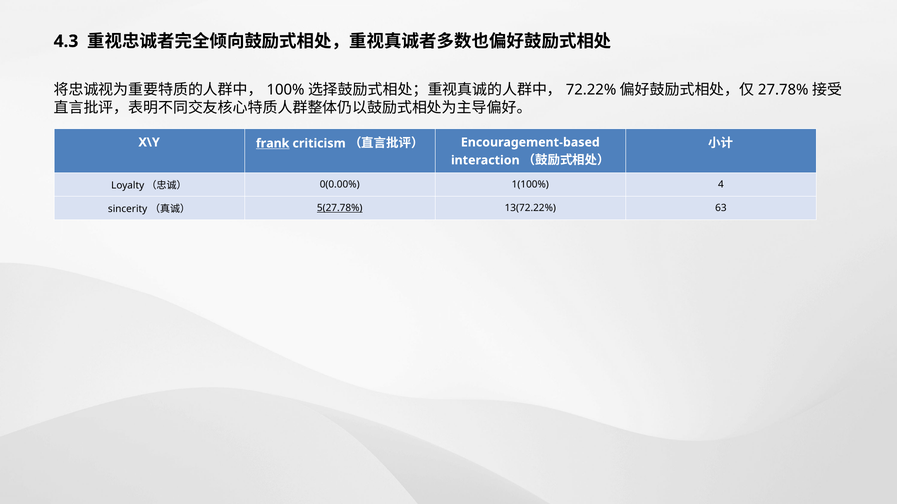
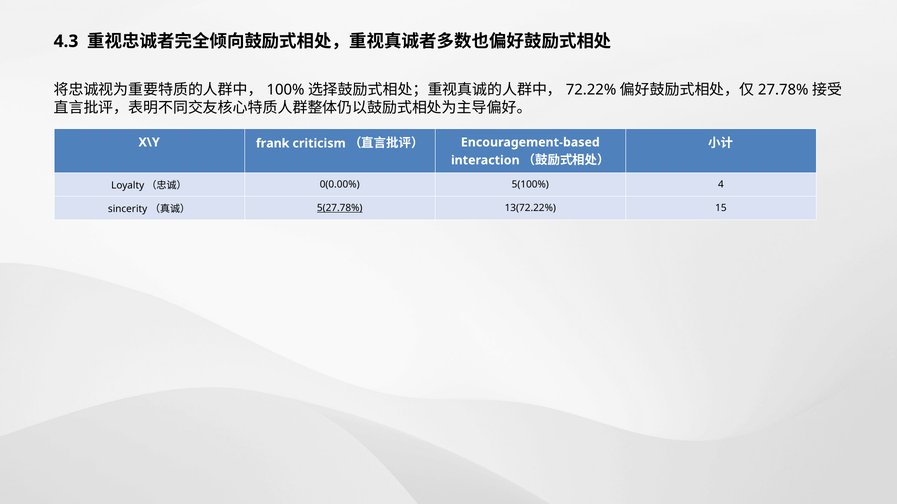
frank underline: present -> none
1(100%: 1(100% -> 5(100%
63: 63 -> 15
